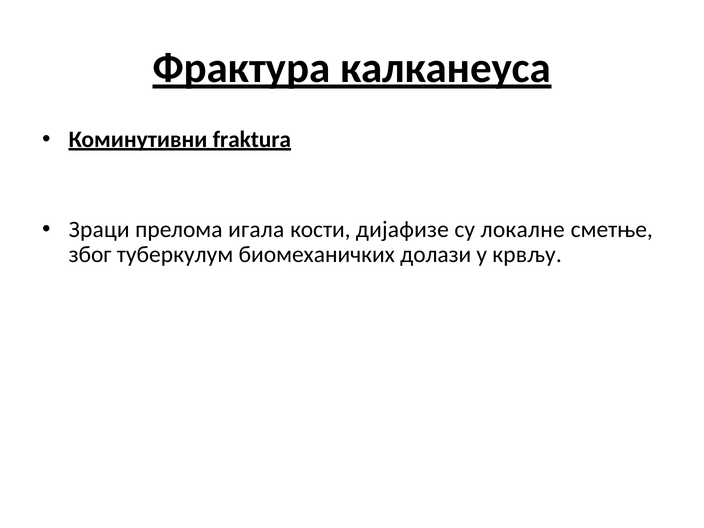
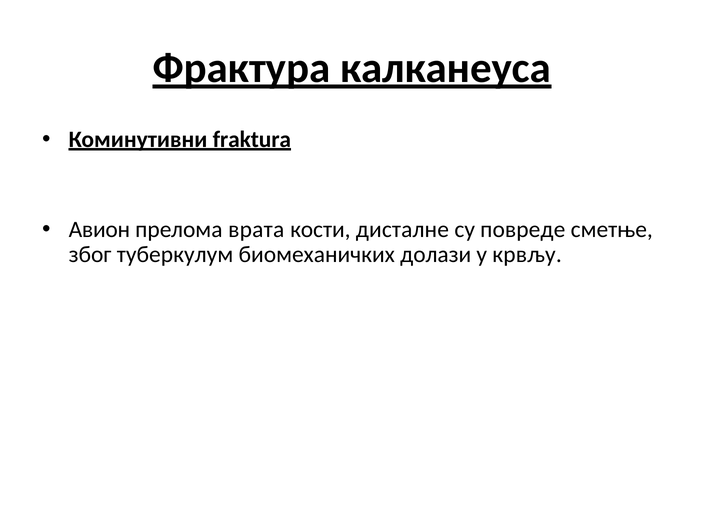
Зраци: Зраци -> Авион
игала: игала -> врата
дијафизе: дијафизе -> дисталне
локалне: локалне -> повреде
